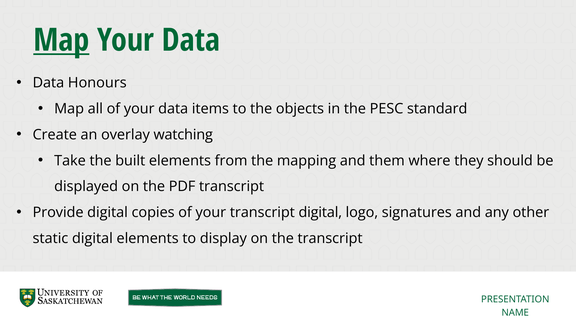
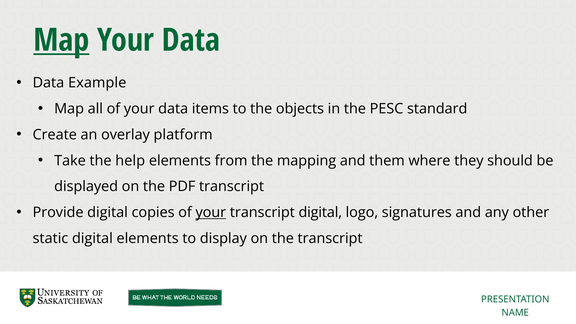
Honours: Honours -> Example
watching: watching -> platform
built: built -> help
your at (211, 212) underline: none -> present
